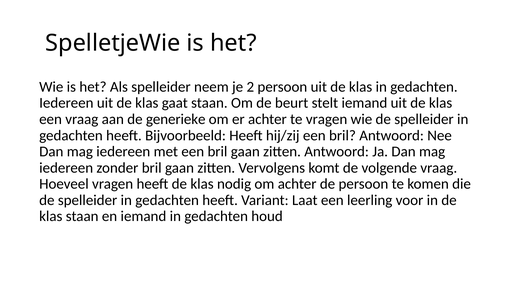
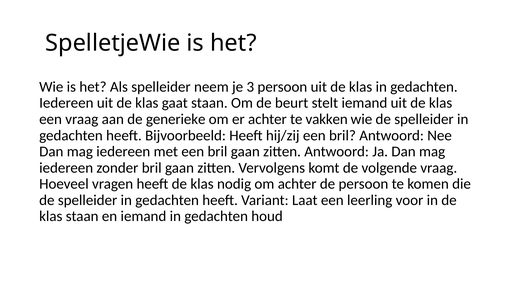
2: 2 -> 3
te vragen: vragen -> vakken
